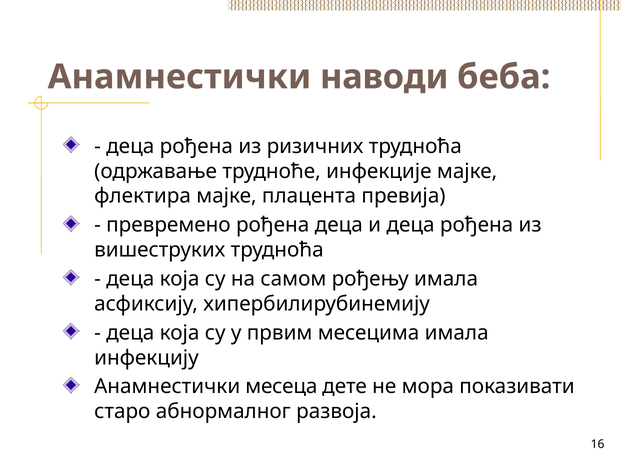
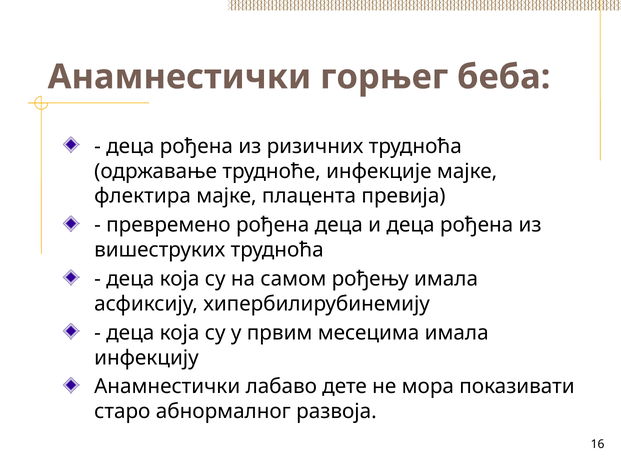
наводи: наводи -> горњег
месеца: месеца -> лабаво
